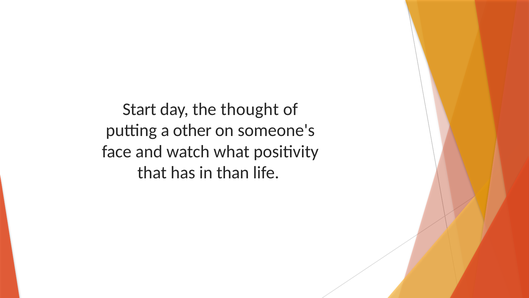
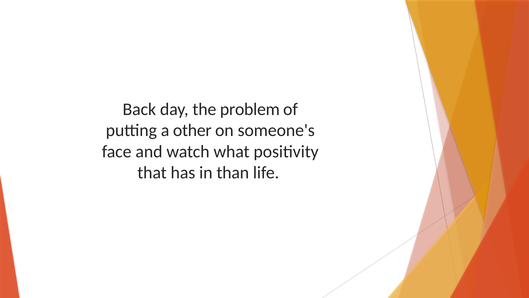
Start: Start -> Back
thought: thought -> problem
